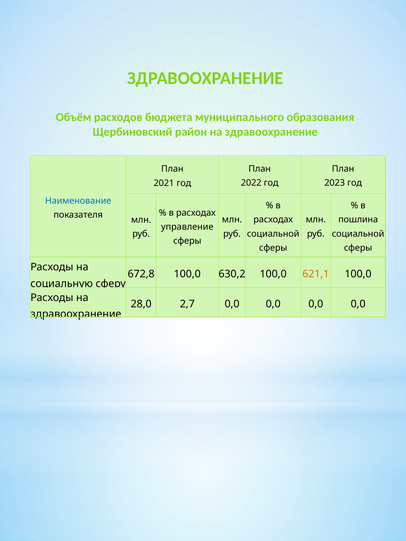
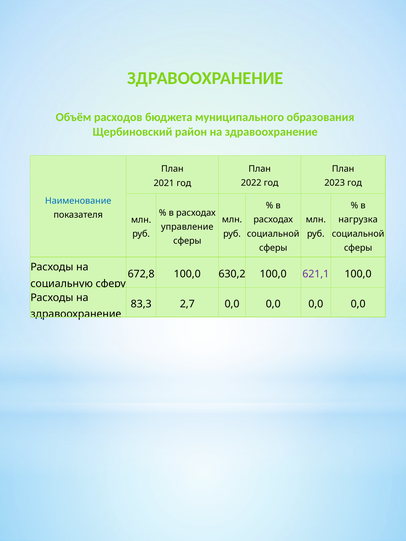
пошлина: пошлина -> нагрузка
621,1 colour: orange -> purple
28,0: 28,0 -> 83,3
